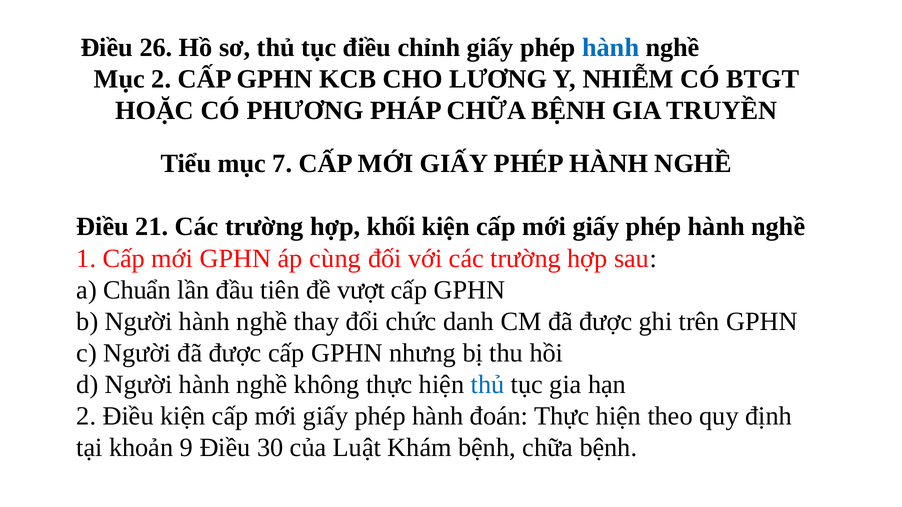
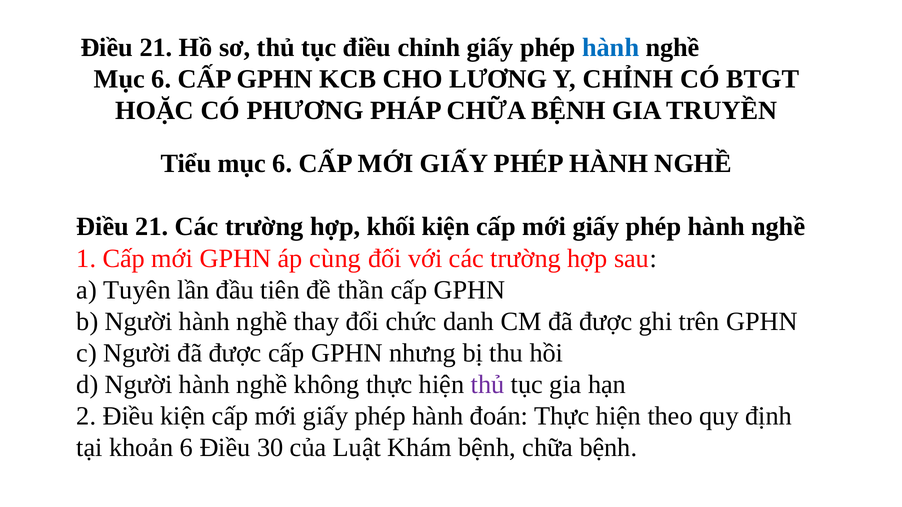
26 at (156, 48): 26 -> 21
2 at (161, 79): 2 -> 6
Y NHIỄM: NHIỄM -> CHỈNH
Tiểu mục 7: 7 -> 6
Chuẩn: Chuẩn -> Tuyên
vượt: vượt -> thần
thủ at (488, 385) colour: blue -> purple
khoản 9: 9 -> 6
